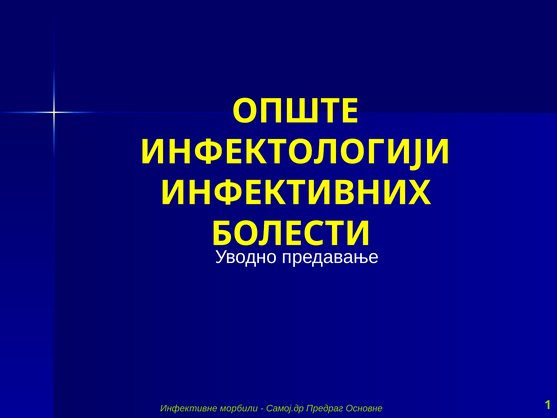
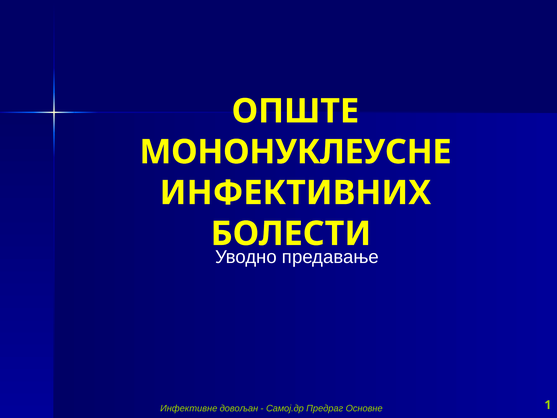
ИНФЕКТОЛОГИЈИ: ИНФЕКТОЛОГИЈИ -> МОНОНУКЛЕУСНЕ
морбили: морбили -> довољан
